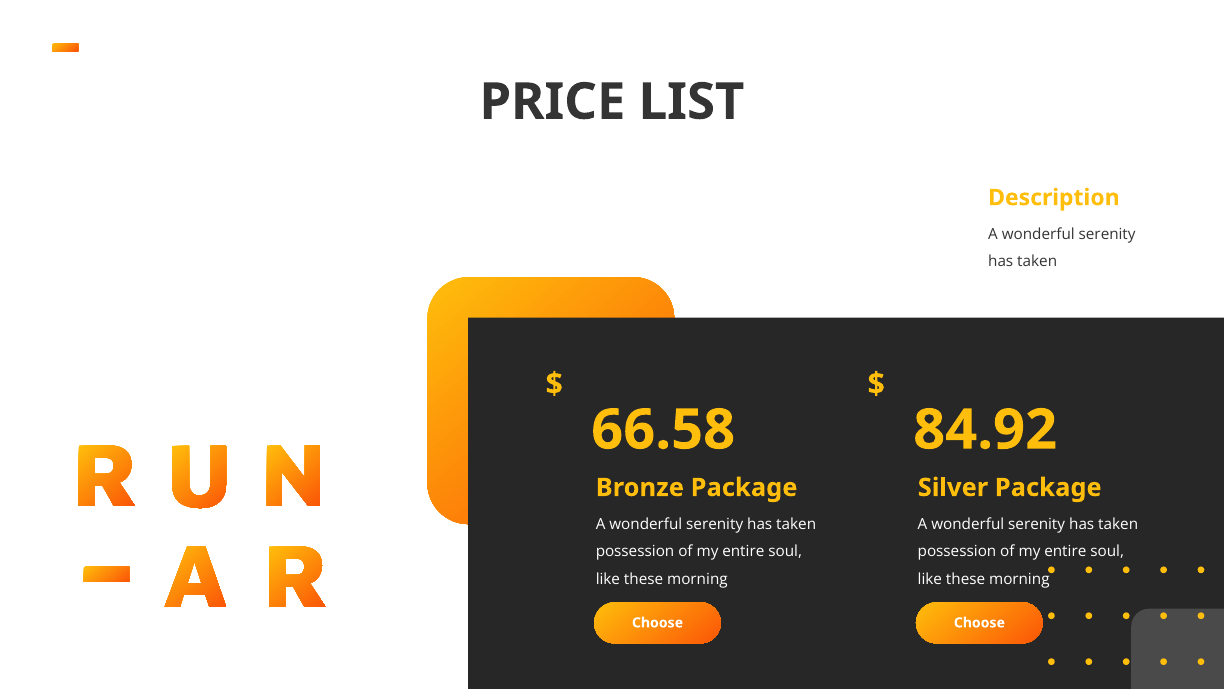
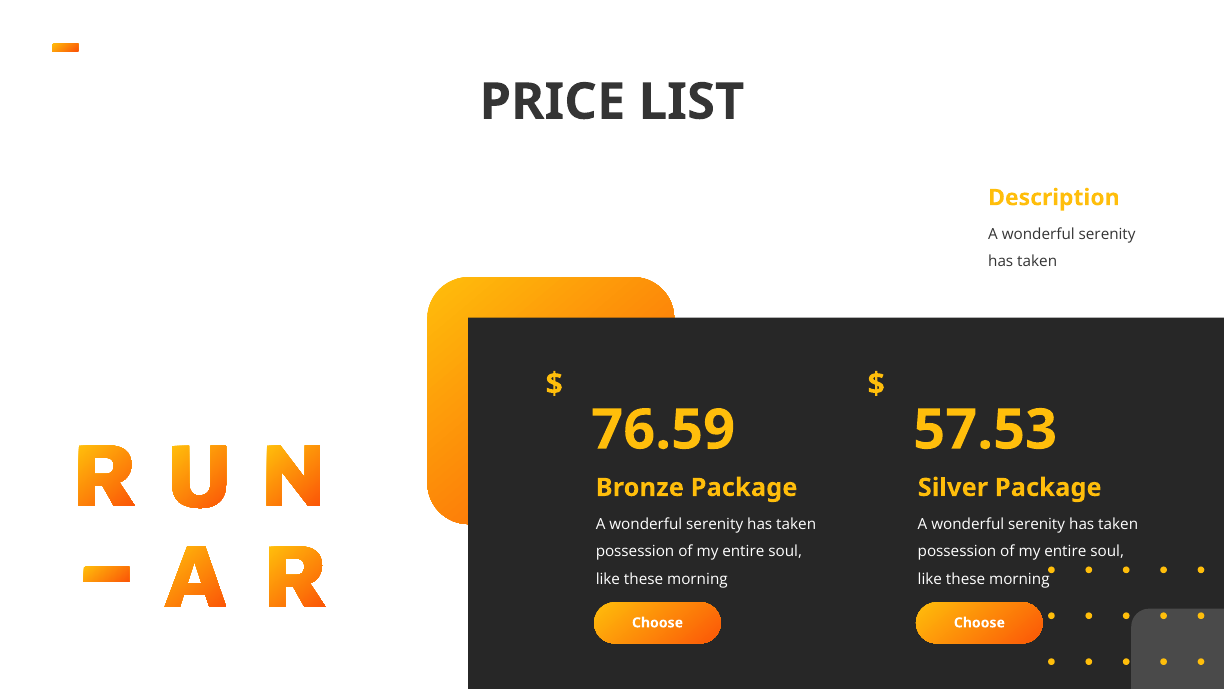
66.58: 66.58 -> 76.59
84.92: 84.92 -> 57.53
